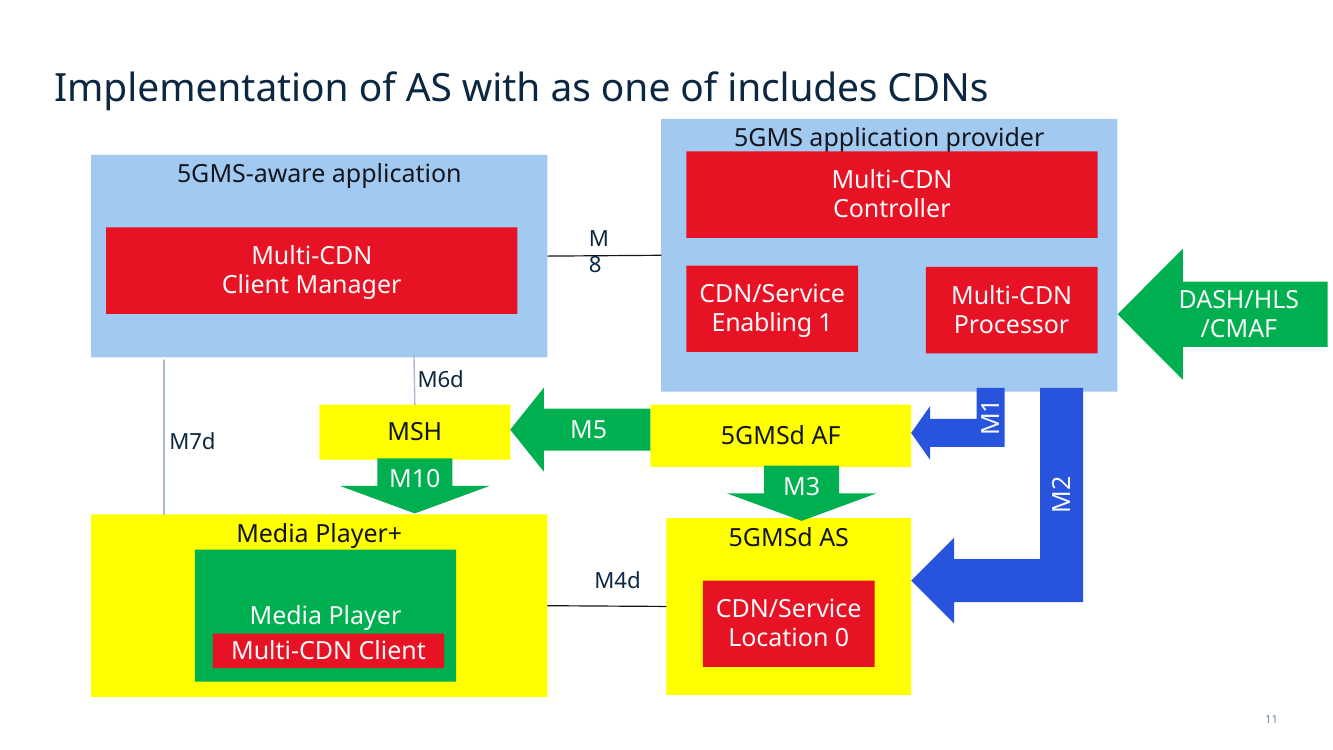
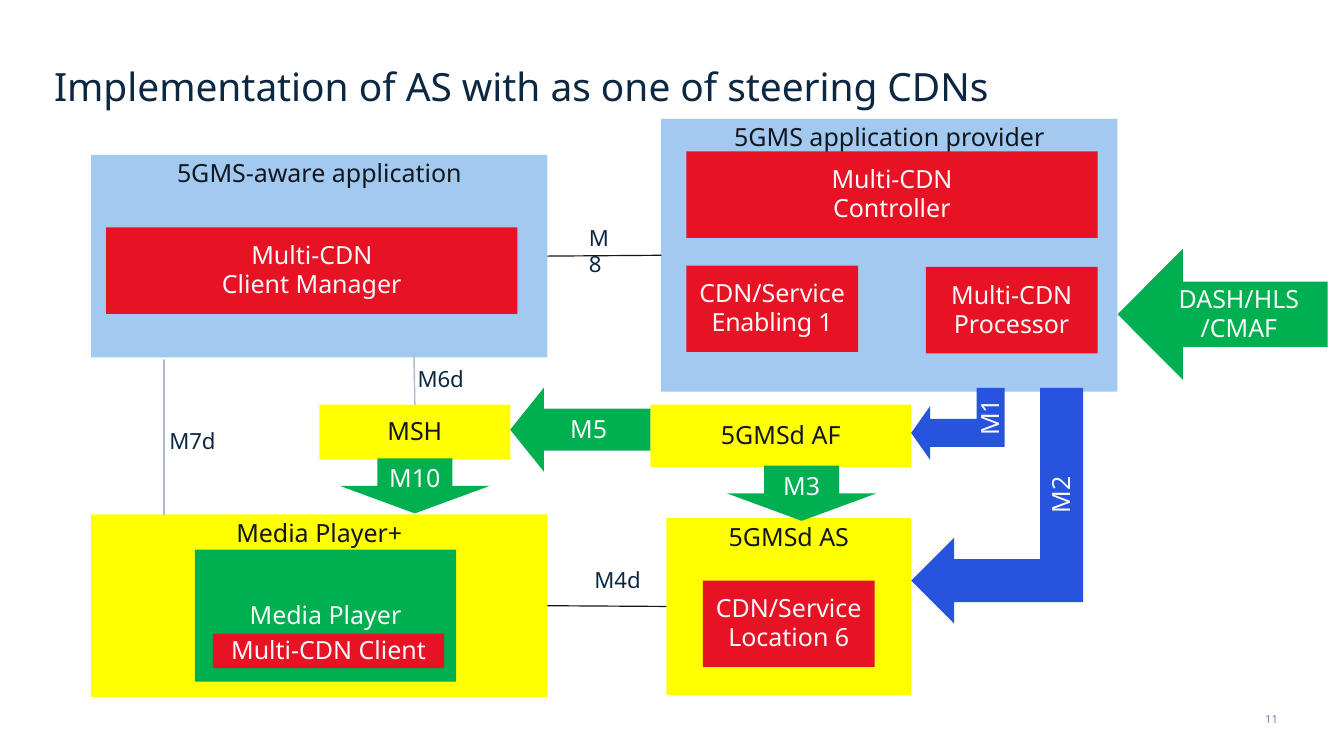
includes: includes -> steering
0: 0 -> 6
